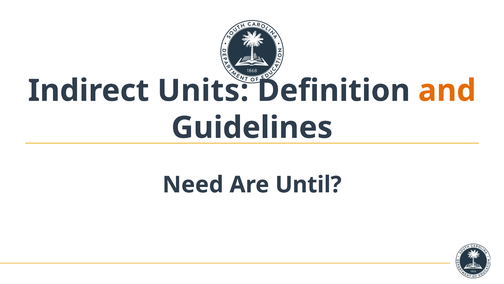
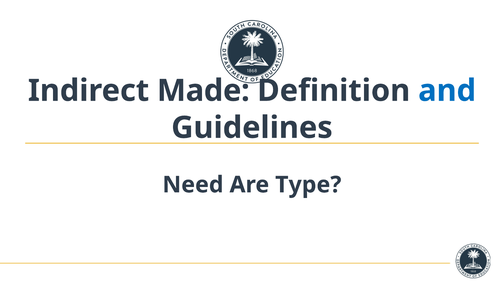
Units: Units -> Made
and colour: orange -> blue
Until: Until -> Type
